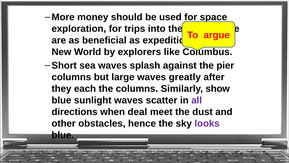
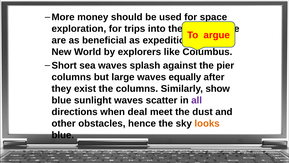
greatly: greatly -> equally
each: each -> exist
looks colour: purple -> orange
